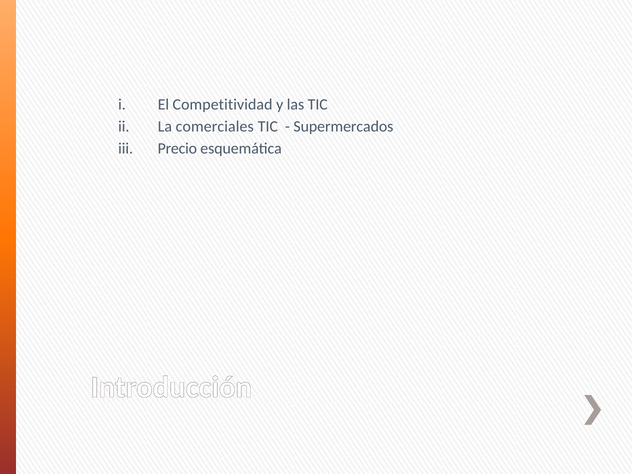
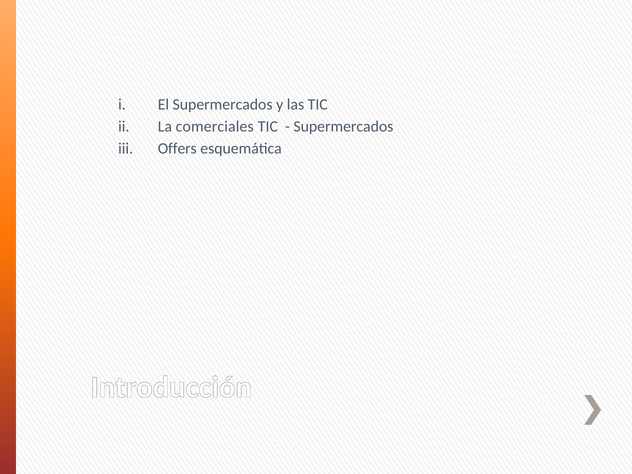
El Competitividad: Competitividad -> Supermercados
Precio: Precio -> Offers
